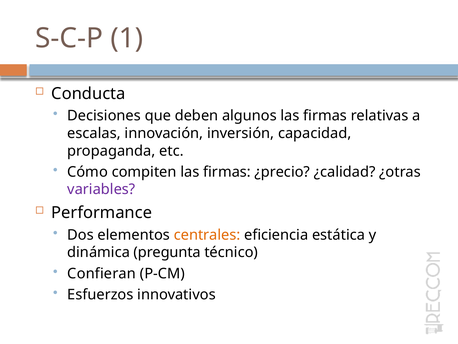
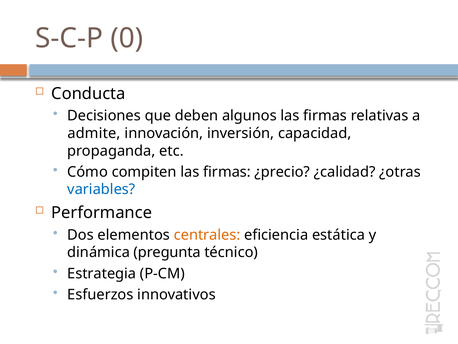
1: 1 -> 0
escalas: escalas -> admite
variables colour: purple -> blue
Confieran: Confieran -> Estrategia
